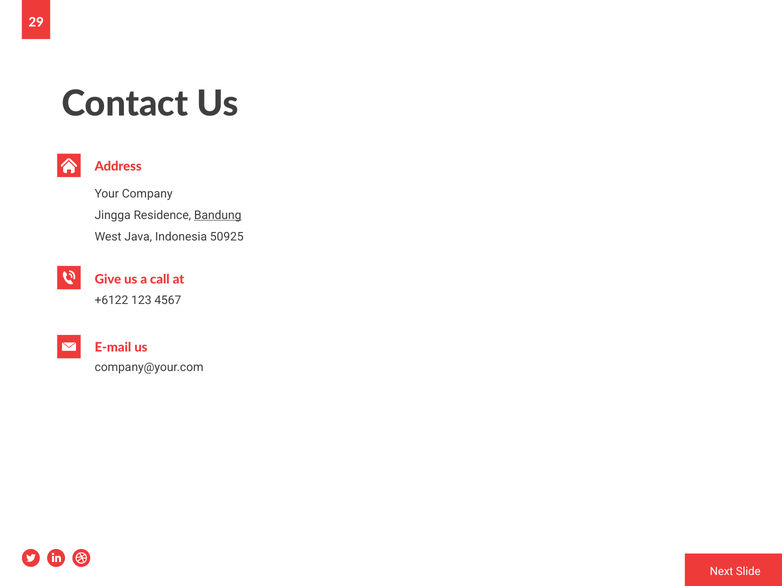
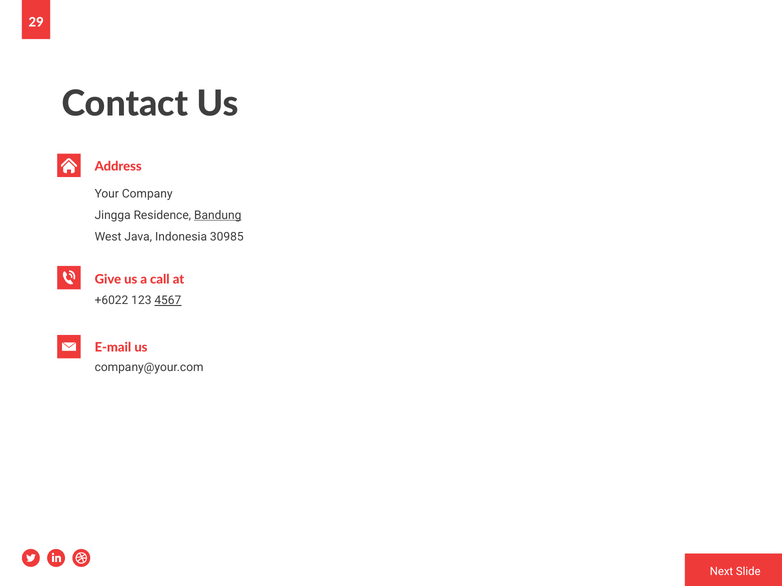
50925: 50925 -> 30985
+6122: +6122 -> +6022
4567 underline: none -> present
